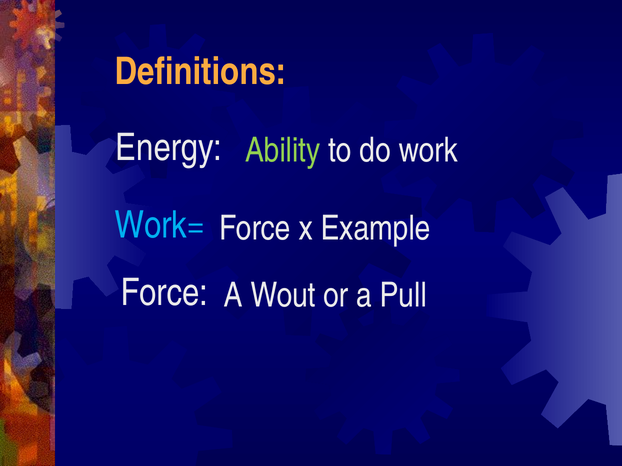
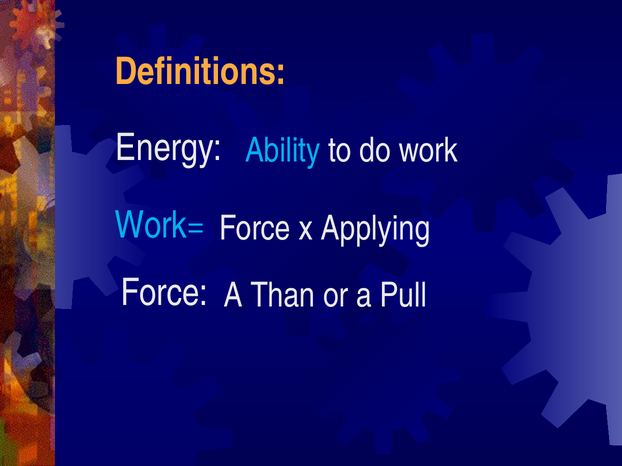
Ability colour: light green -> light blue
Example: Example -> Applying
Wout: Wout -> Than
